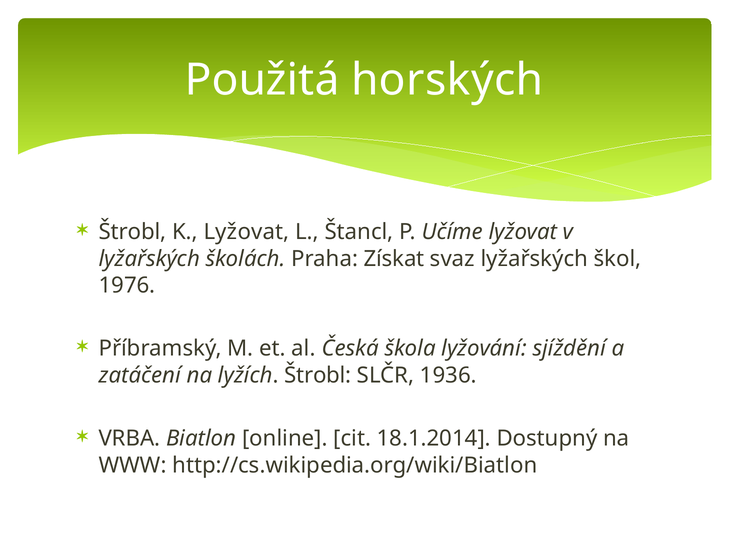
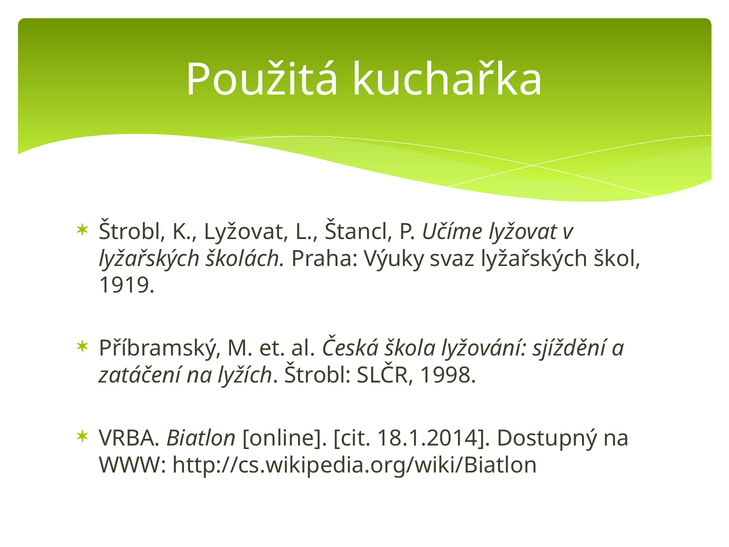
horských: horských -> kuchařka
Získat: Získat -> Výuky
1976: 1976 -> 1919
1936: 1936 -> 1998
